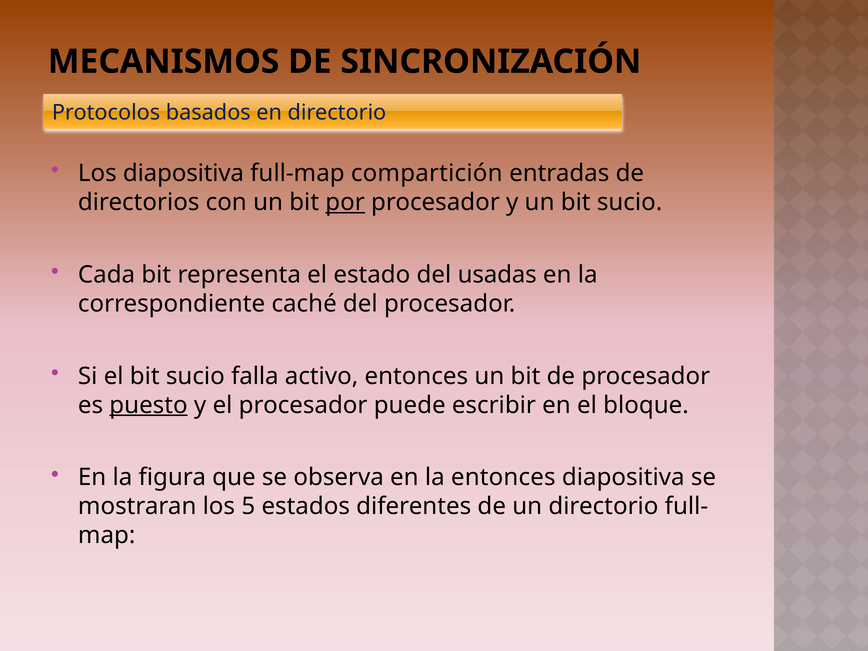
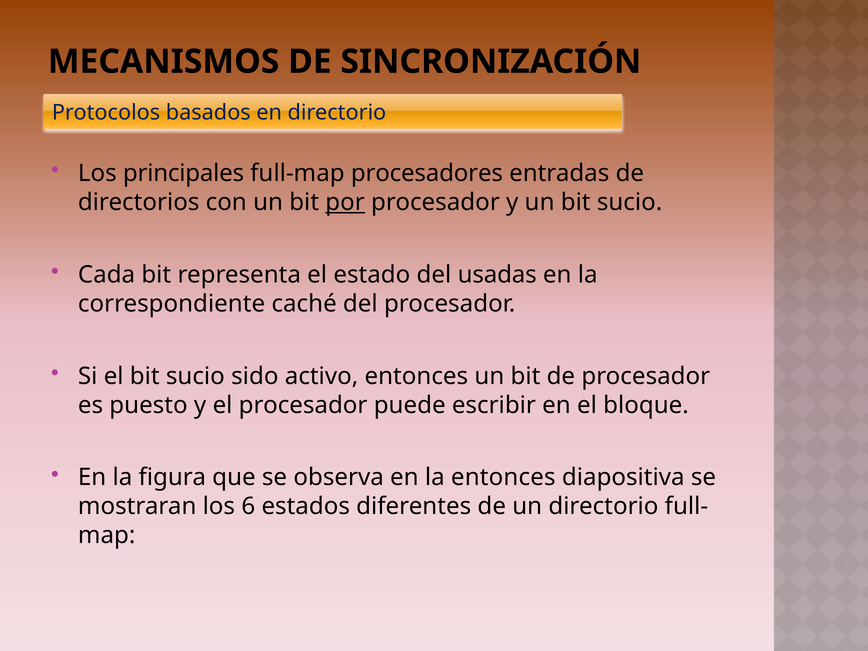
Los diapositiva: diapositiva -> principales
compartición: compartición -> procesadores
falla: falla -> sido
puesto underline: present -> none
5: 5 -> 6
